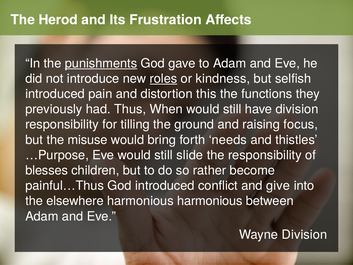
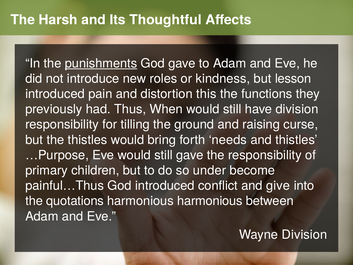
Herod: Herod -> Harsh
Frustration: Frustration -> Thoughtful
roles underline: present -> none
selfish: selfish -> lesson
focus: focus -> curse
the misuse: misuse -> thistles
still slide: slide -> gave
blesses: blesses -> primary
rather: rather -> under
elsewhere: elsewhere -> quotations
